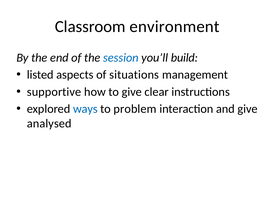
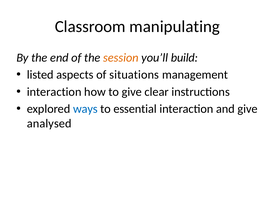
environment: environment -> manipulating
session colour: blue -> orange
supportive at (54, 92): supportive -> interaction
problem: problem -> essential
